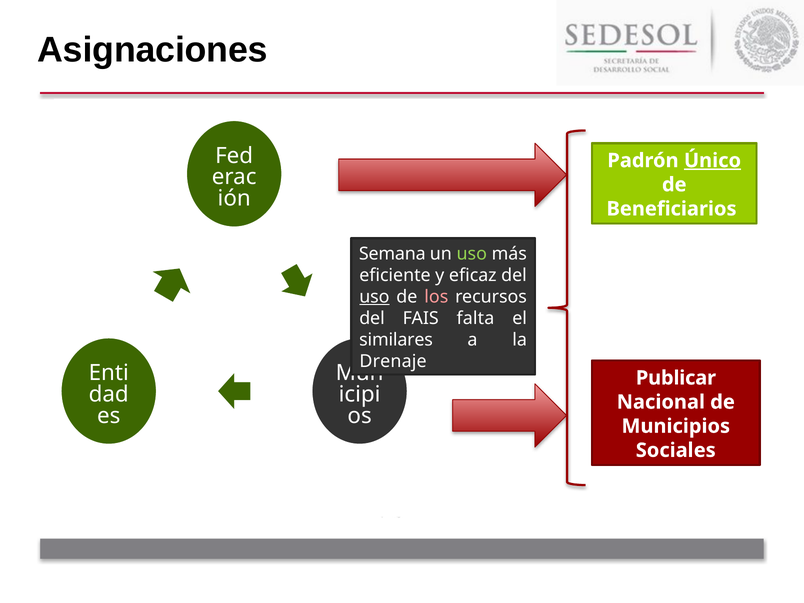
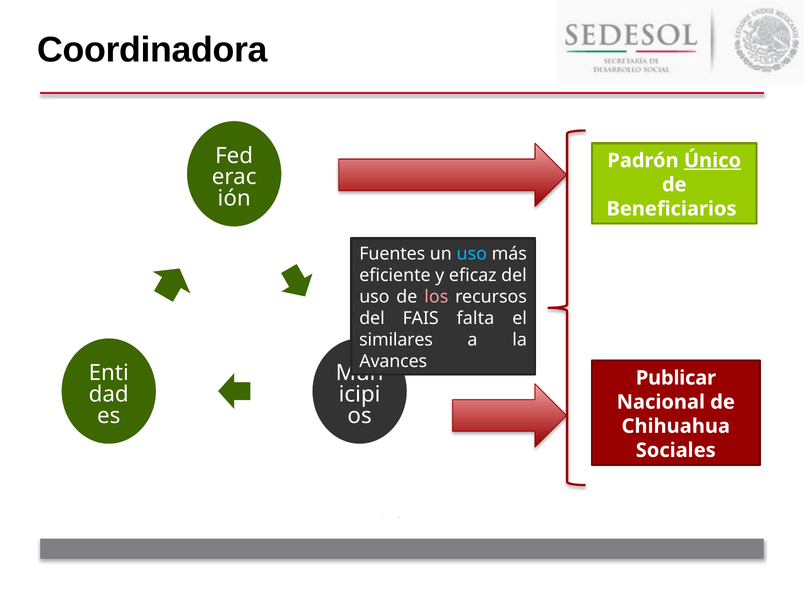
Asignaciones: Asignaciones -> Coordinadora
Semana: Semana -> Fuentes
uso at (472, 254) colour: light green -> light blue
uso at (374, 297) underline: present -> none
Drenaje: Drenaje -> Avances
Municipios: Municipios -> Chihuahua
